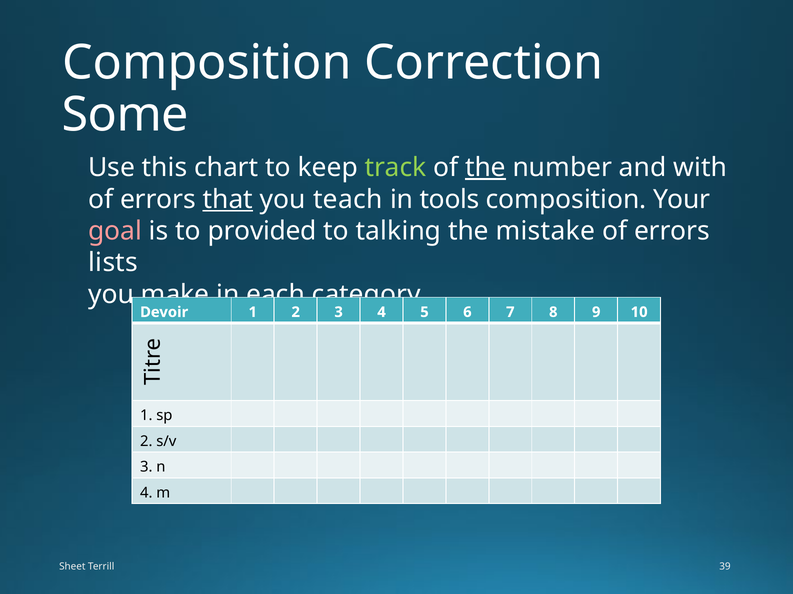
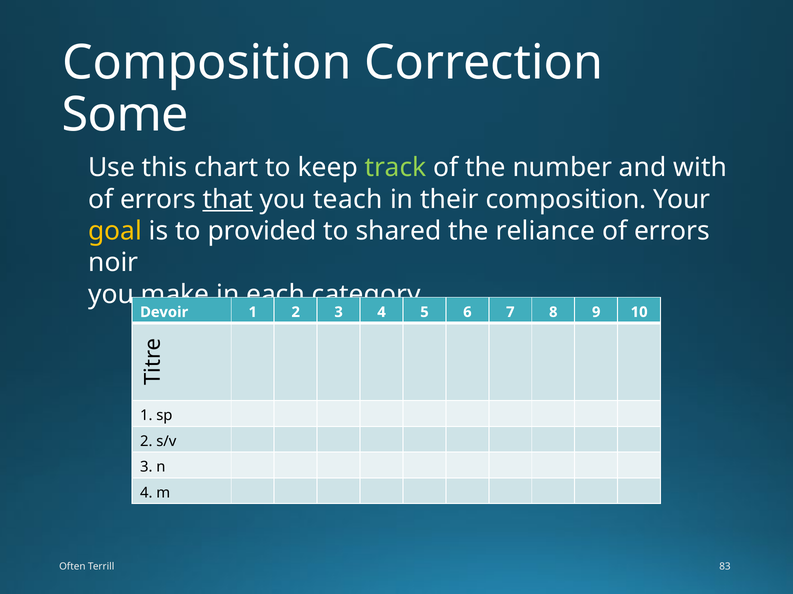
the at (485, 168) underline: present -> none
tools: tools -> their
goal colour: pink -> yellow
talking: talking -> shared
mistake: mistake -> reliance
lists: lists -> noir
Sheet: Sheet -> Often
39: 39 -> 83
